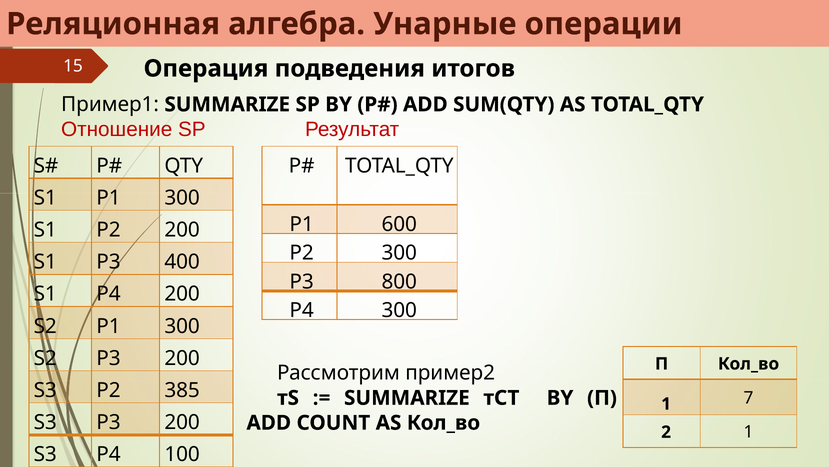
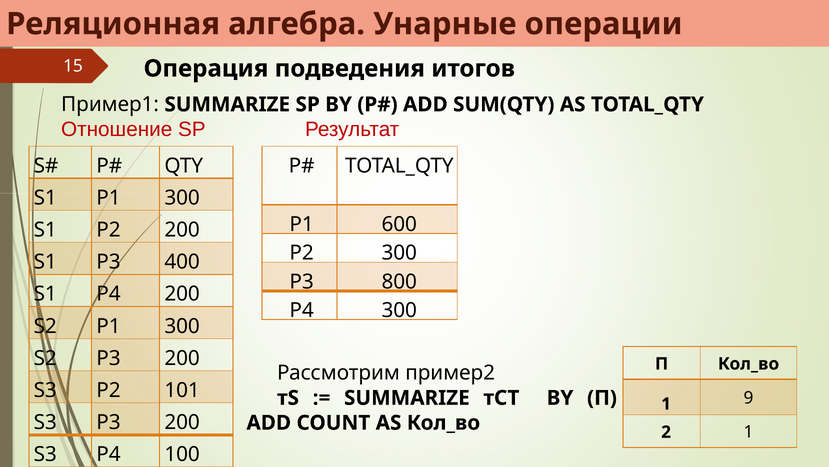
385: 385 -> 101
7: 7 -> 9
